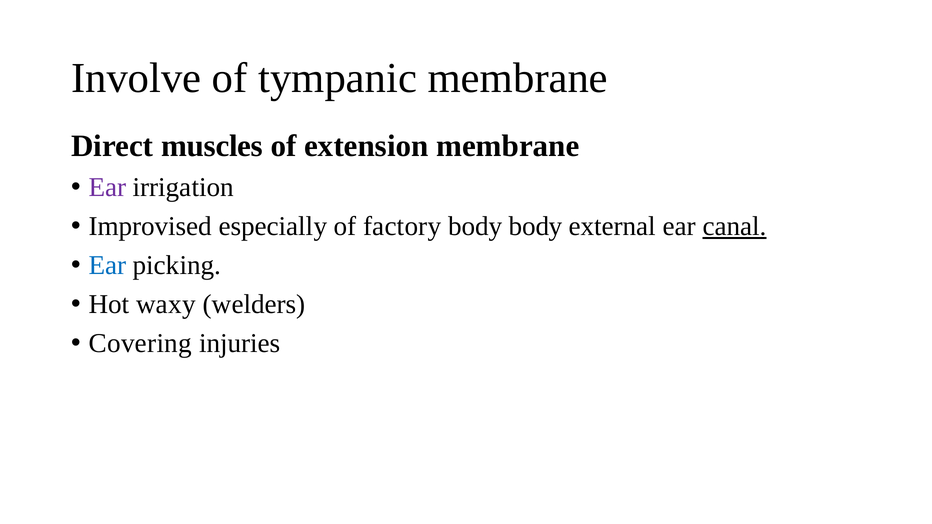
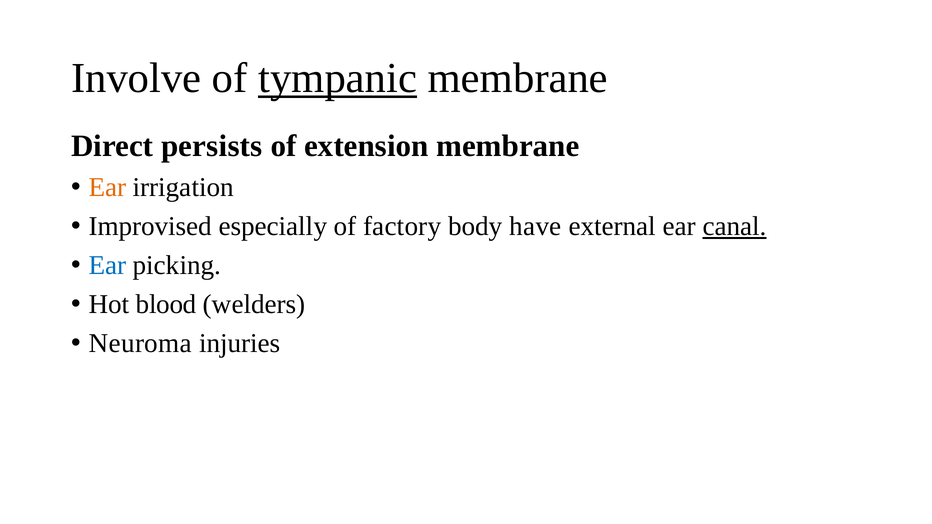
tympanic underline: none -> present
muscles: muscles -> persists
Ear at (107, 187) colour: purple -> orange
body body: body -> have
waxy: waxy -> blood
Covering: Covering -> Neuroma
